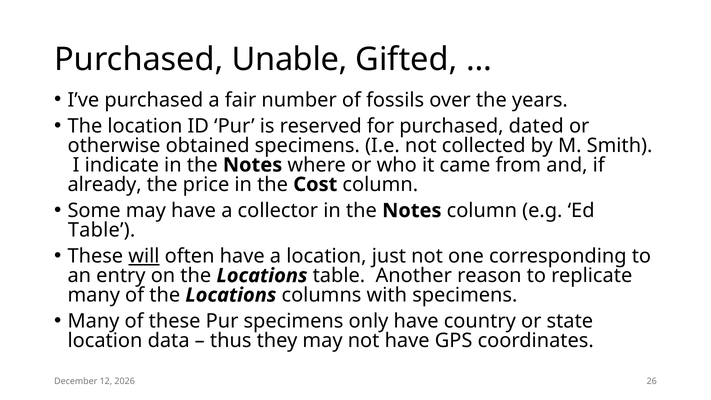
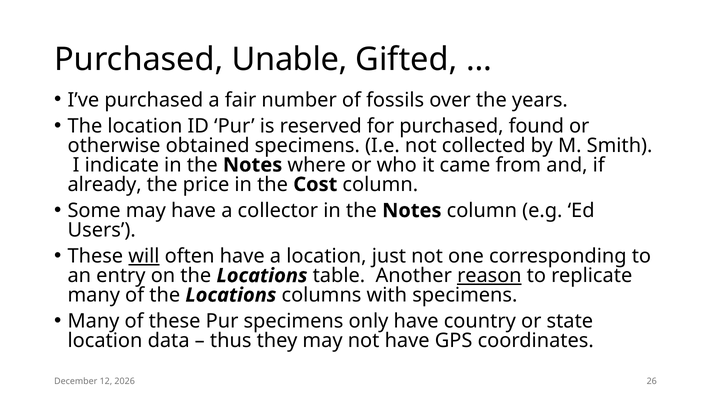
dated: dated -> found
Table at (102, 230): Table -> Users
reason underline: none -> present
